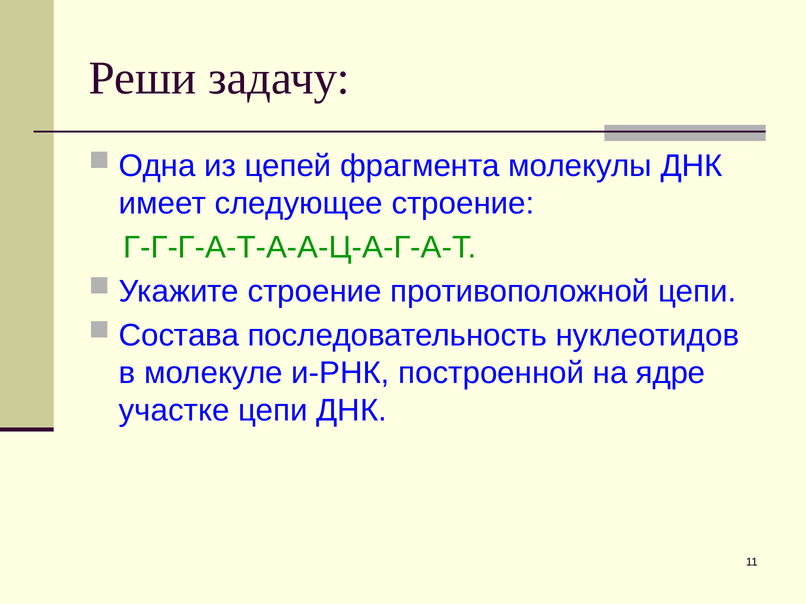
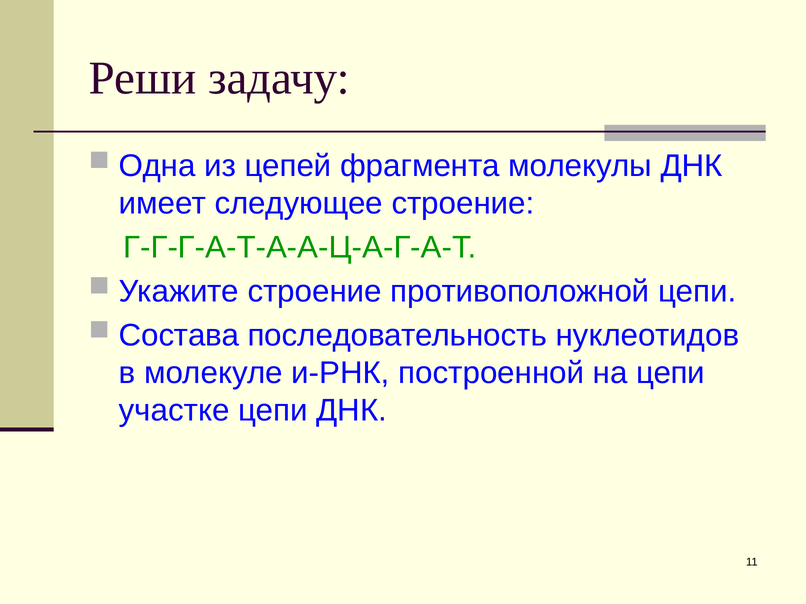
на ядре: ядре -> цепи
